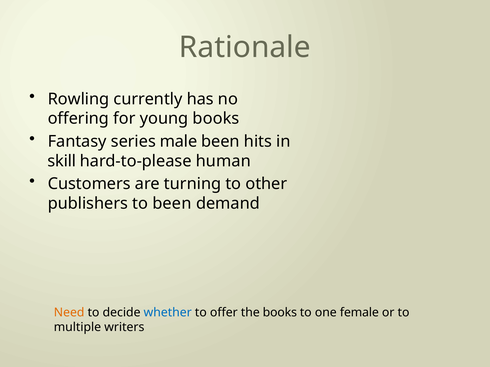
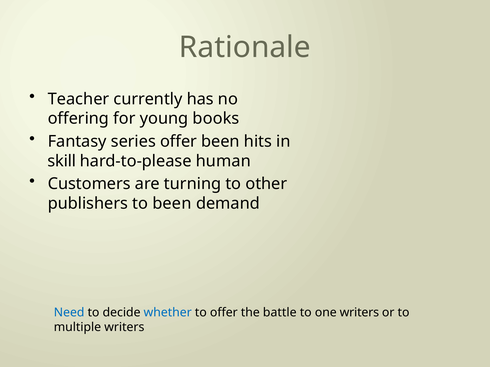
Rowling: Rowling -> Teacher
series male: male -> offer
Need colour: orange -> blue
the books: books -> battle
one female: female -> writers
